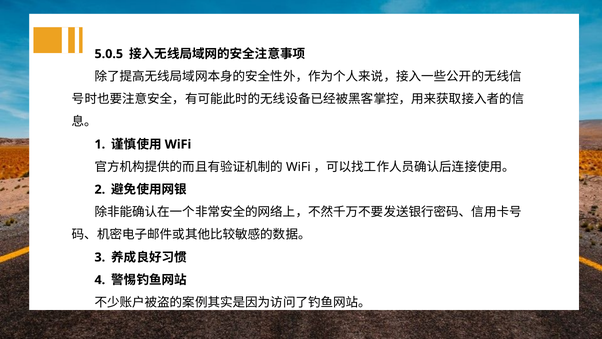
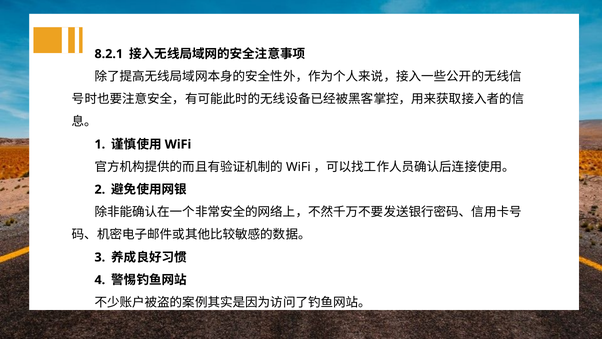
5.0.5: 5.0.5 -> 8.2.1
